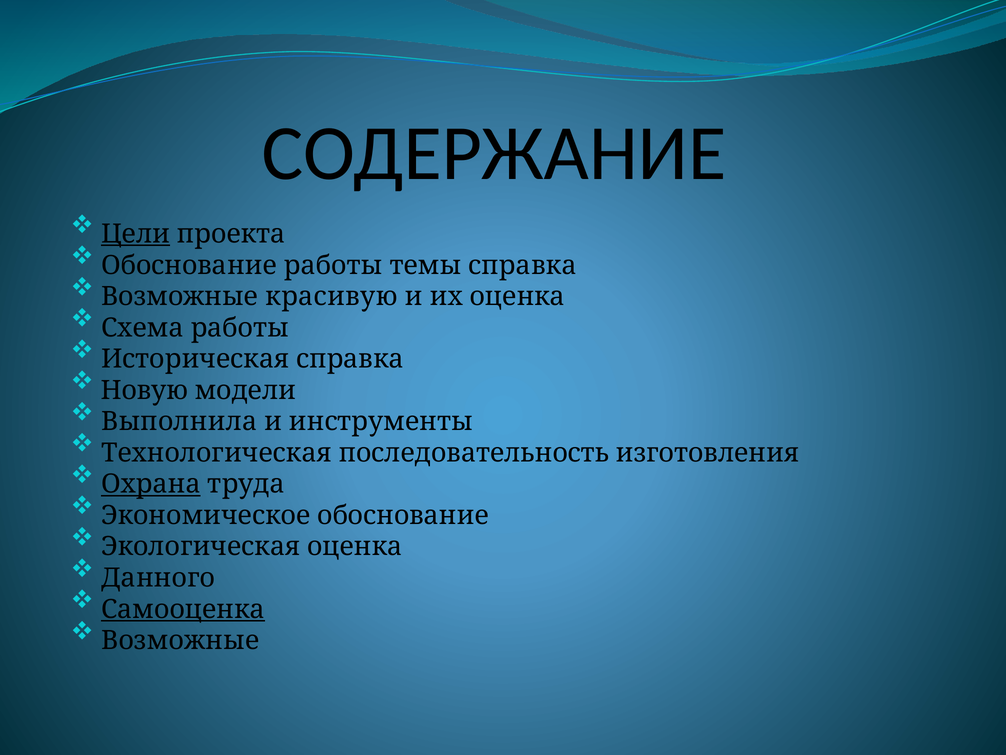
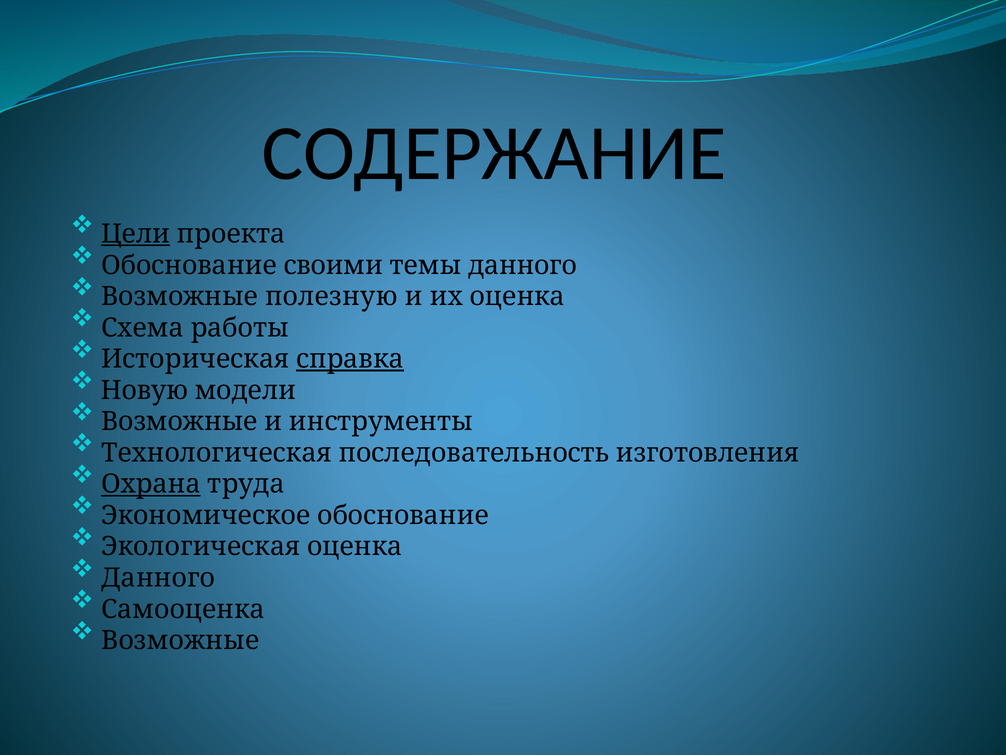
Обоснование работы: работы -> своими
темы справка: справка -> данного
красивую: красивую -> полезную
справка at (350, 359) underline: none -> present
Выполнила at (179, 421): Выполнила -> Возможные
Самооценка underline: present -> none
